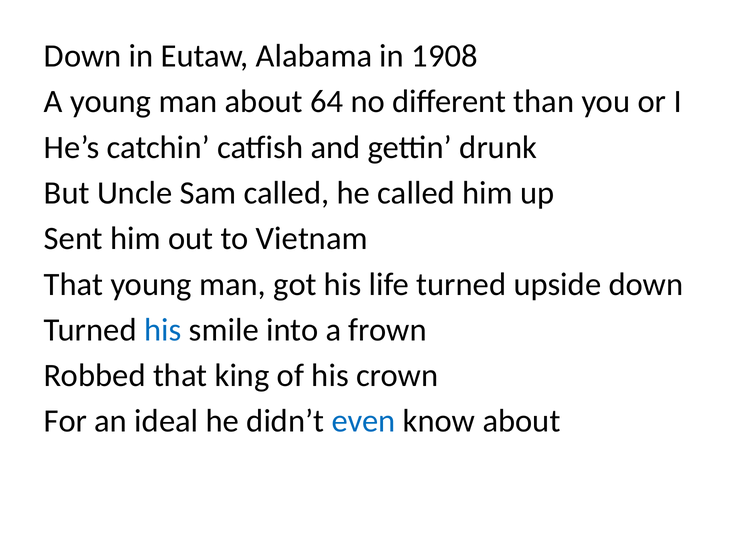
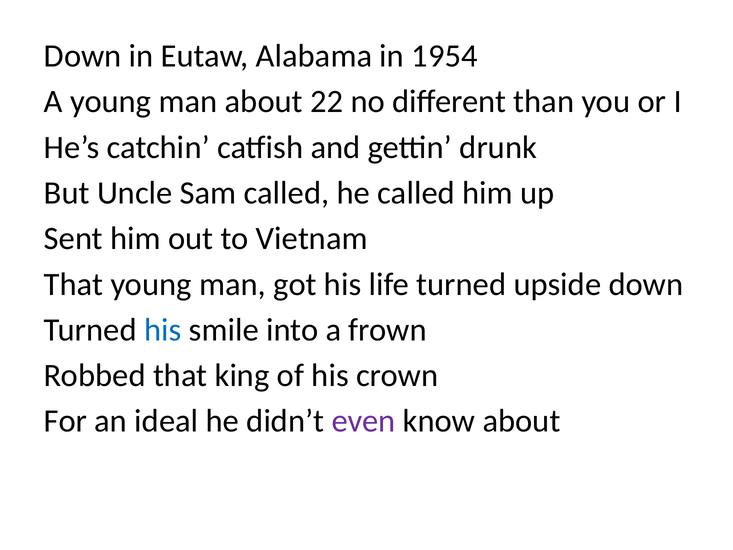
1908: 1908 -> 1954
64: 64 -> 22
even colour: blue -> purple
